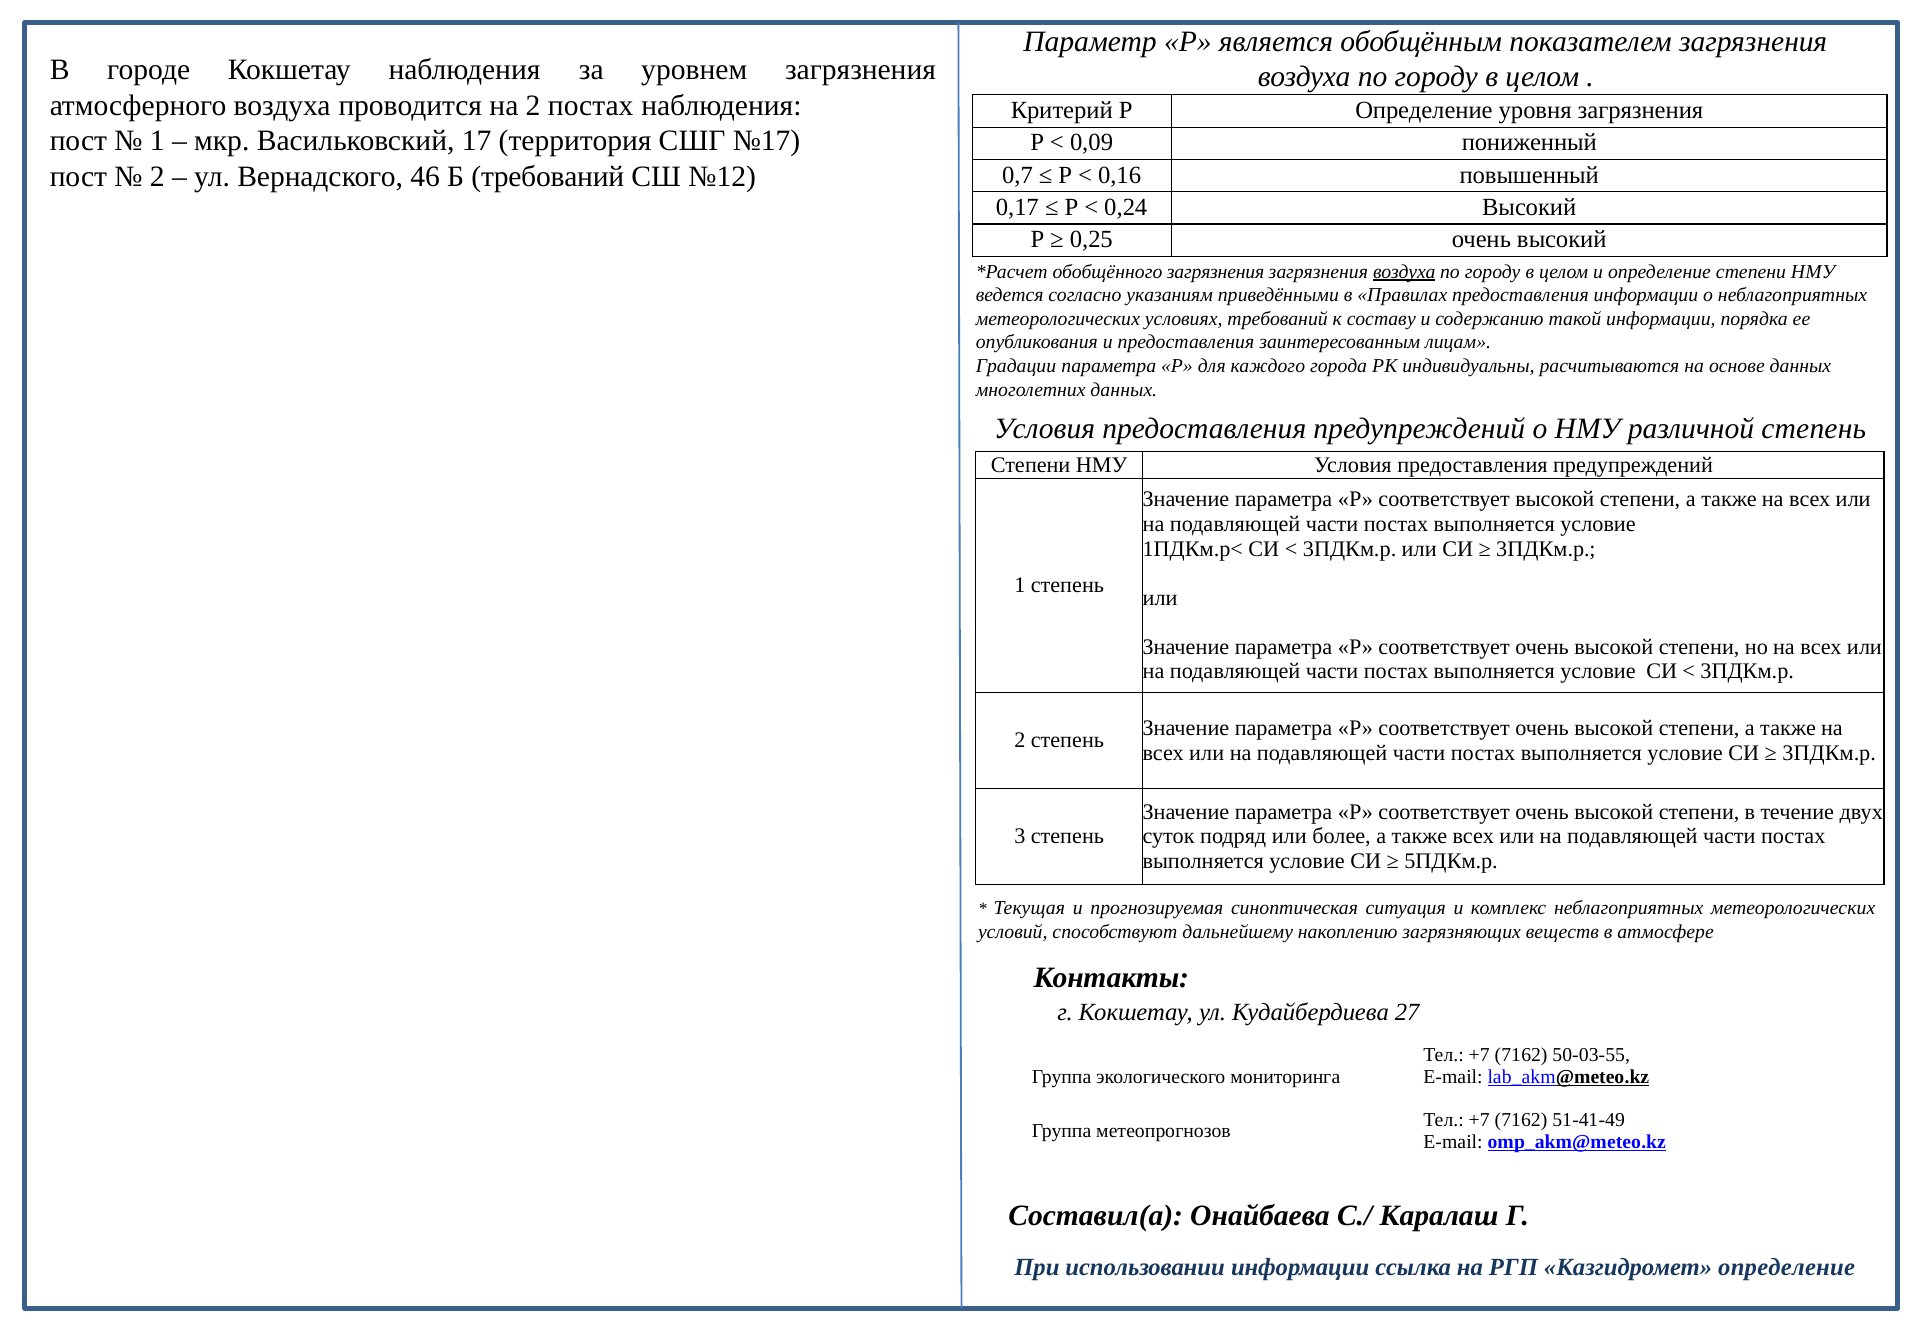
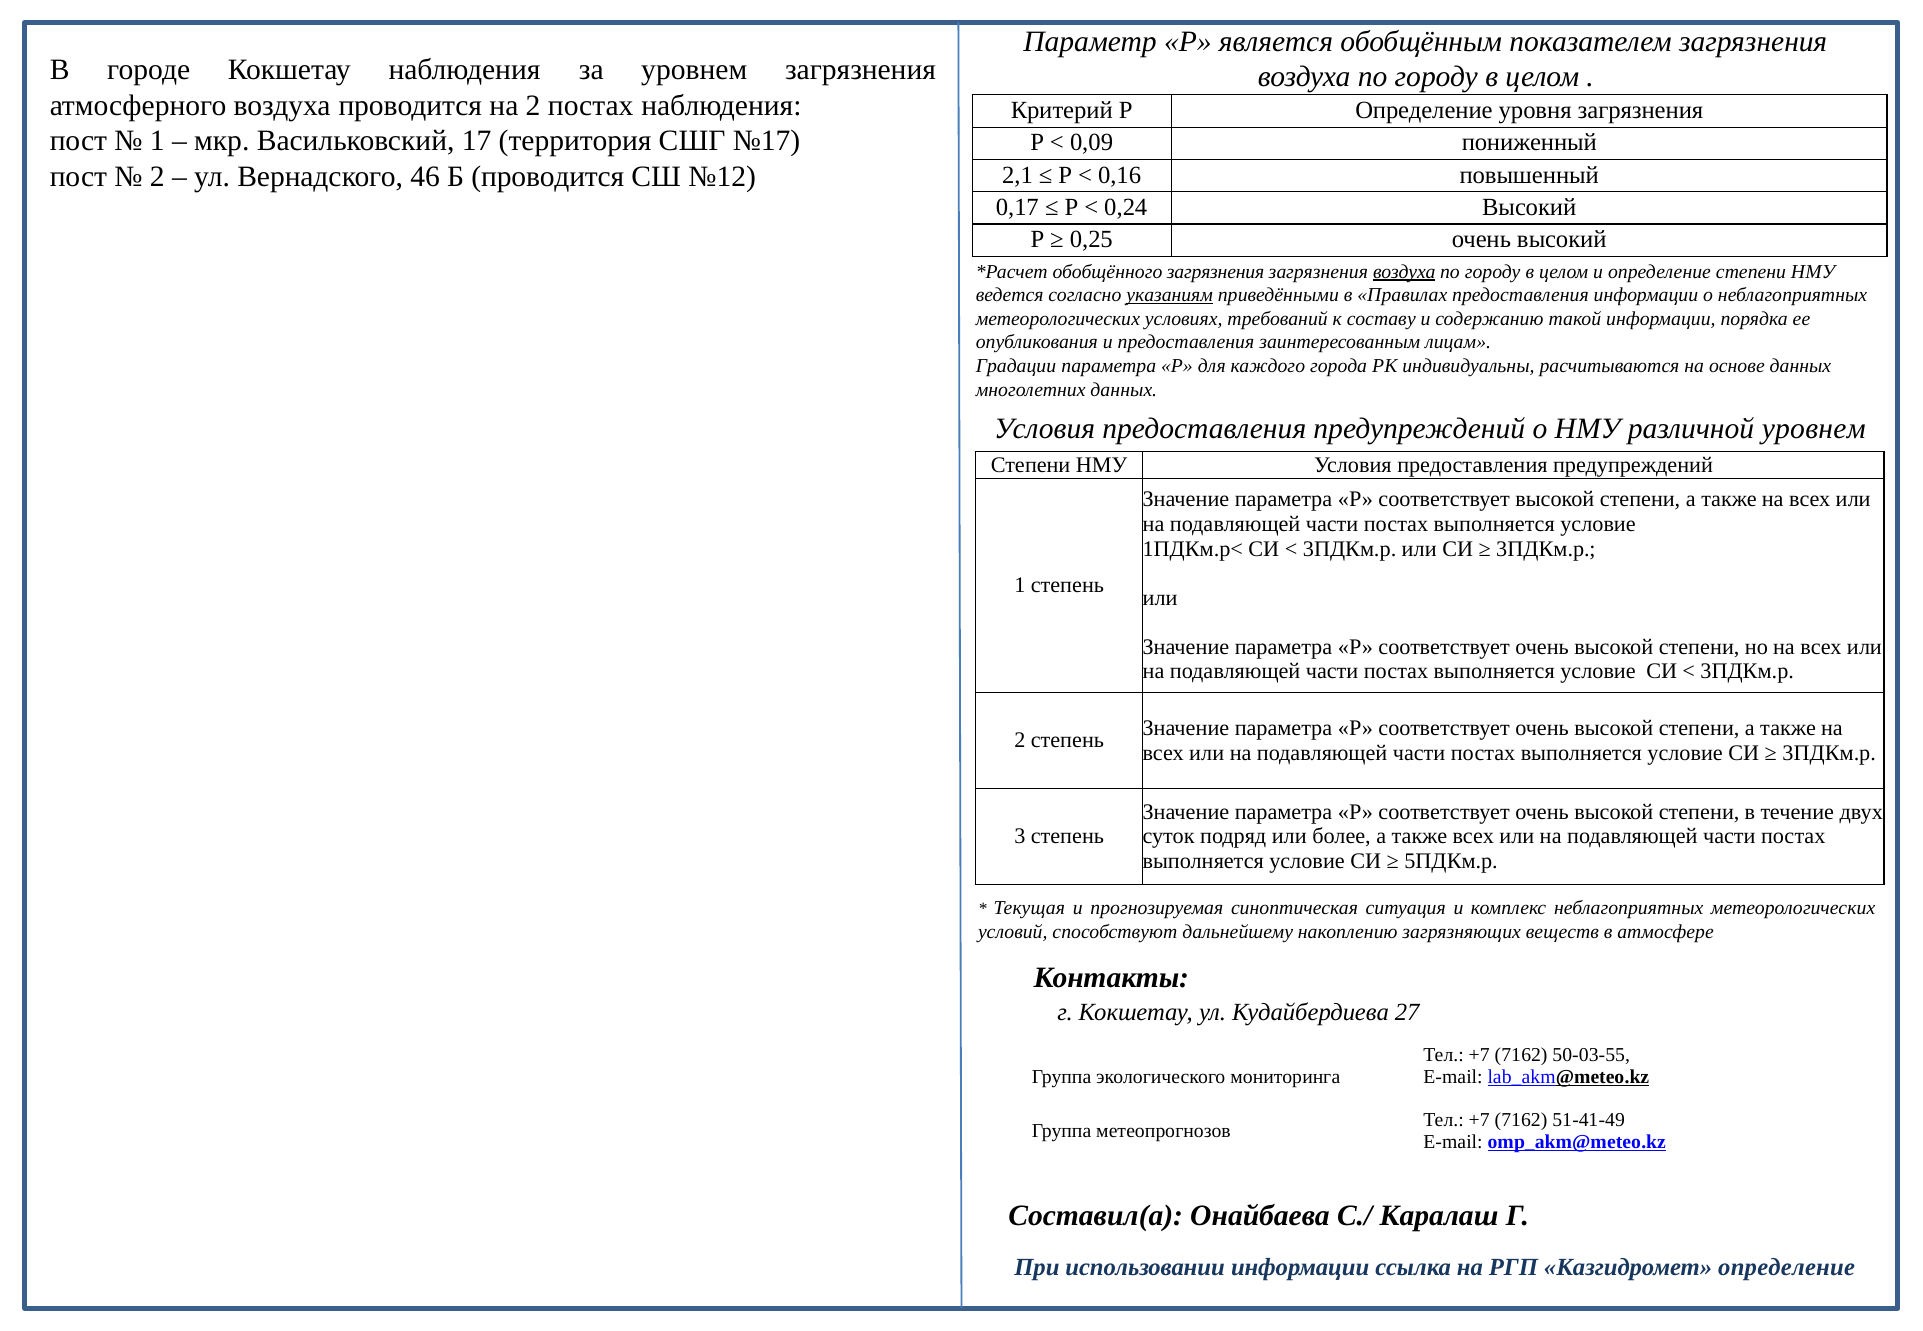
Б требований: требований -> проводится
0,7: 0,7 -> 2,1
указаниям underline: none -> present
различной степень: степень -> уровнем
